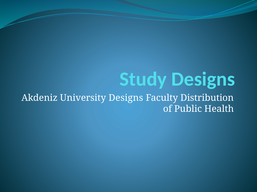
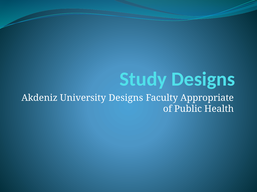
Distribution: Distribution -> Appropriate
